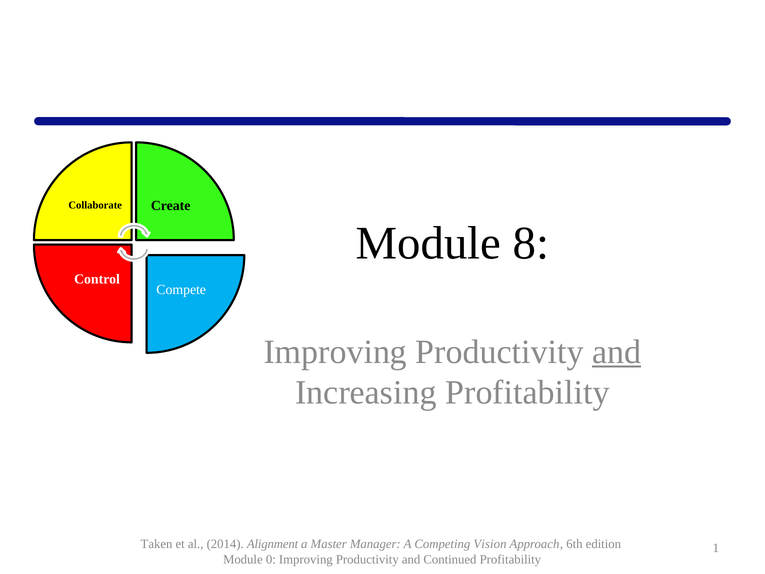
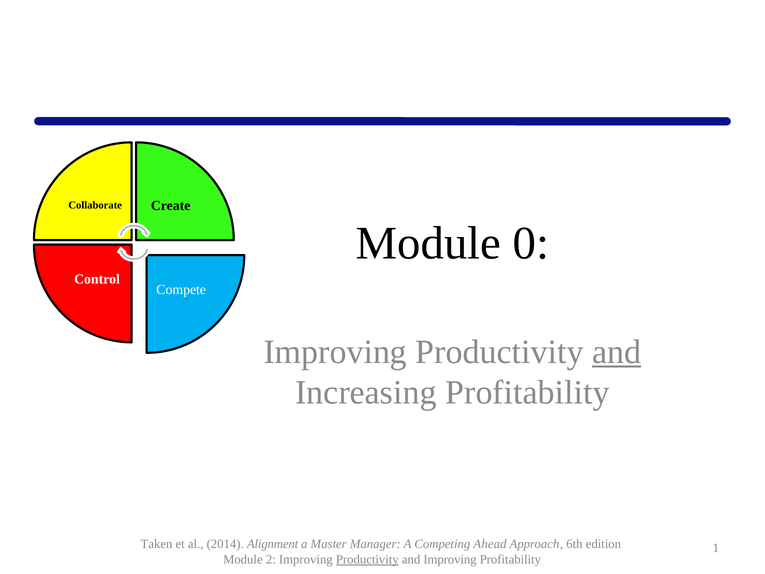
8: 8 -> 0
Vision: Vision -> Ahead
0: 0 -> 2
Productivity at (367, 559) underline: none -> present
and Continued: Continued -> Improving
